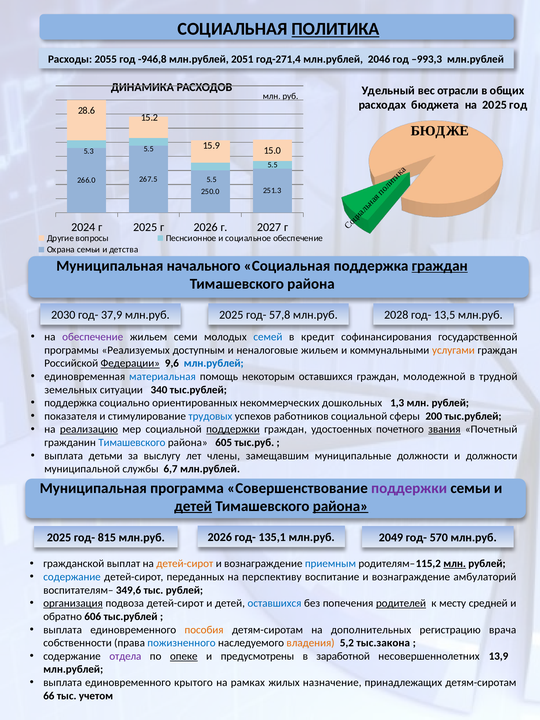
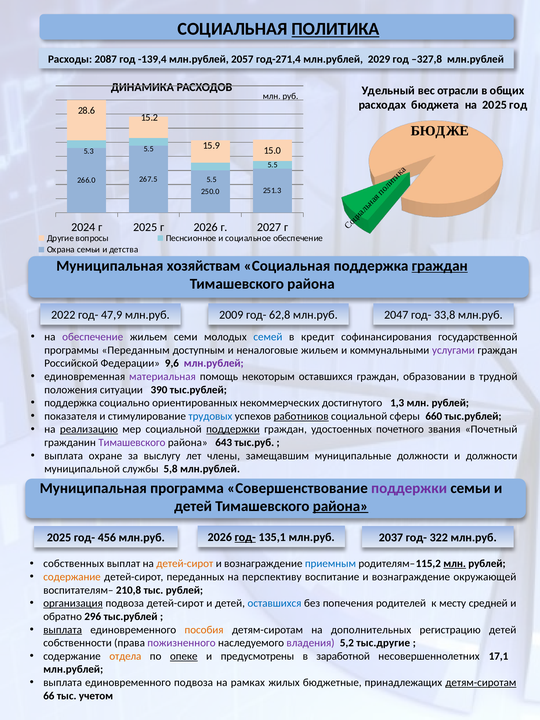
2055: 2055 -> 2087
-946,8: -946,8 -> -139,4
2051: 2051 -> 2057
2046: 2046 -> 2029
–993,3: –993,3 -> –327,8
начального: начального -> хозяйствам
2030: 2030 -> 2022
37,9: 37,9 -> 47,9
2025 at (231, 315): 2025 -> 2009
57,8: 57,8 -> 62,8
2028: 2028 -> 2047
13,5: 13,5 -> 33,8
Реализуемых: Реализуемых -> Переданным
услугами colour: orange -> purple
Федерации underline: present -> none
млн.рублей at (214, 363) colour: blue -> purple
материальная colour: blue -> purple
молодежной: молодежной -> образовании
земельных: земельных -> положения
340: 340 -> 390
дошкольных: дошкольных -> достигнутого
работников underline: none -> present
200: 200 -> 660
звания underline: present -> none
Тимашевского at (132, 443) colour: blue -> purple
605: 605 -> 643
детьми: детьми -> охране
6,7: 6,7 -> 5,8
детей at (193, 506) underline: present -> none
815: 815 -> 456
год- at (245, 537) underline: none -> present
2049: 2049 -> 2037
570: 570 -> 322
гражданской: гражданской -> собственных
содержание at (72, 577) colour: blue -> orange
амбулаторий: амбулаторий -> окружающей
349,6: 349,6 -> 210,8
родителей underline: present -> none
606: 606 -> 296
выплата at (63, 630) underline: none -> present
регистрацию врача: врача -> детей
пожизненного colour: blue -> purple
владения colour: orange -> purple
тыс.закона: тыс.закона -> тыс.другие
отдела colour: purple -> orange
13,9: 13,9 -> 17,1
единовременного крытого: крытого -> подвоза
назначение: назначение -> бюджетные
детям-сиротам at (481, 683) underline: none -> present
